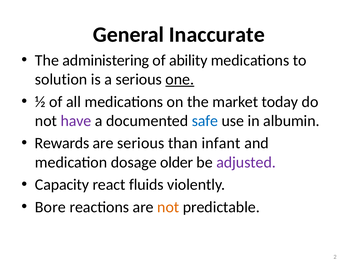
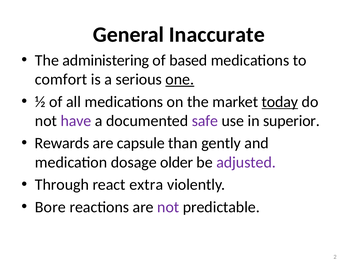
ability: ability -> based
solution: solution -> comfort
today underline: none -> present
safe colour: blue -> purple
albumin: albumin -> superior
are serious: serious -> capsule
infant: infant -> gently
Capacity: Capacity -> Through
fluids: fluids -> extra
not at (168, 207) colour: orange -> purple
